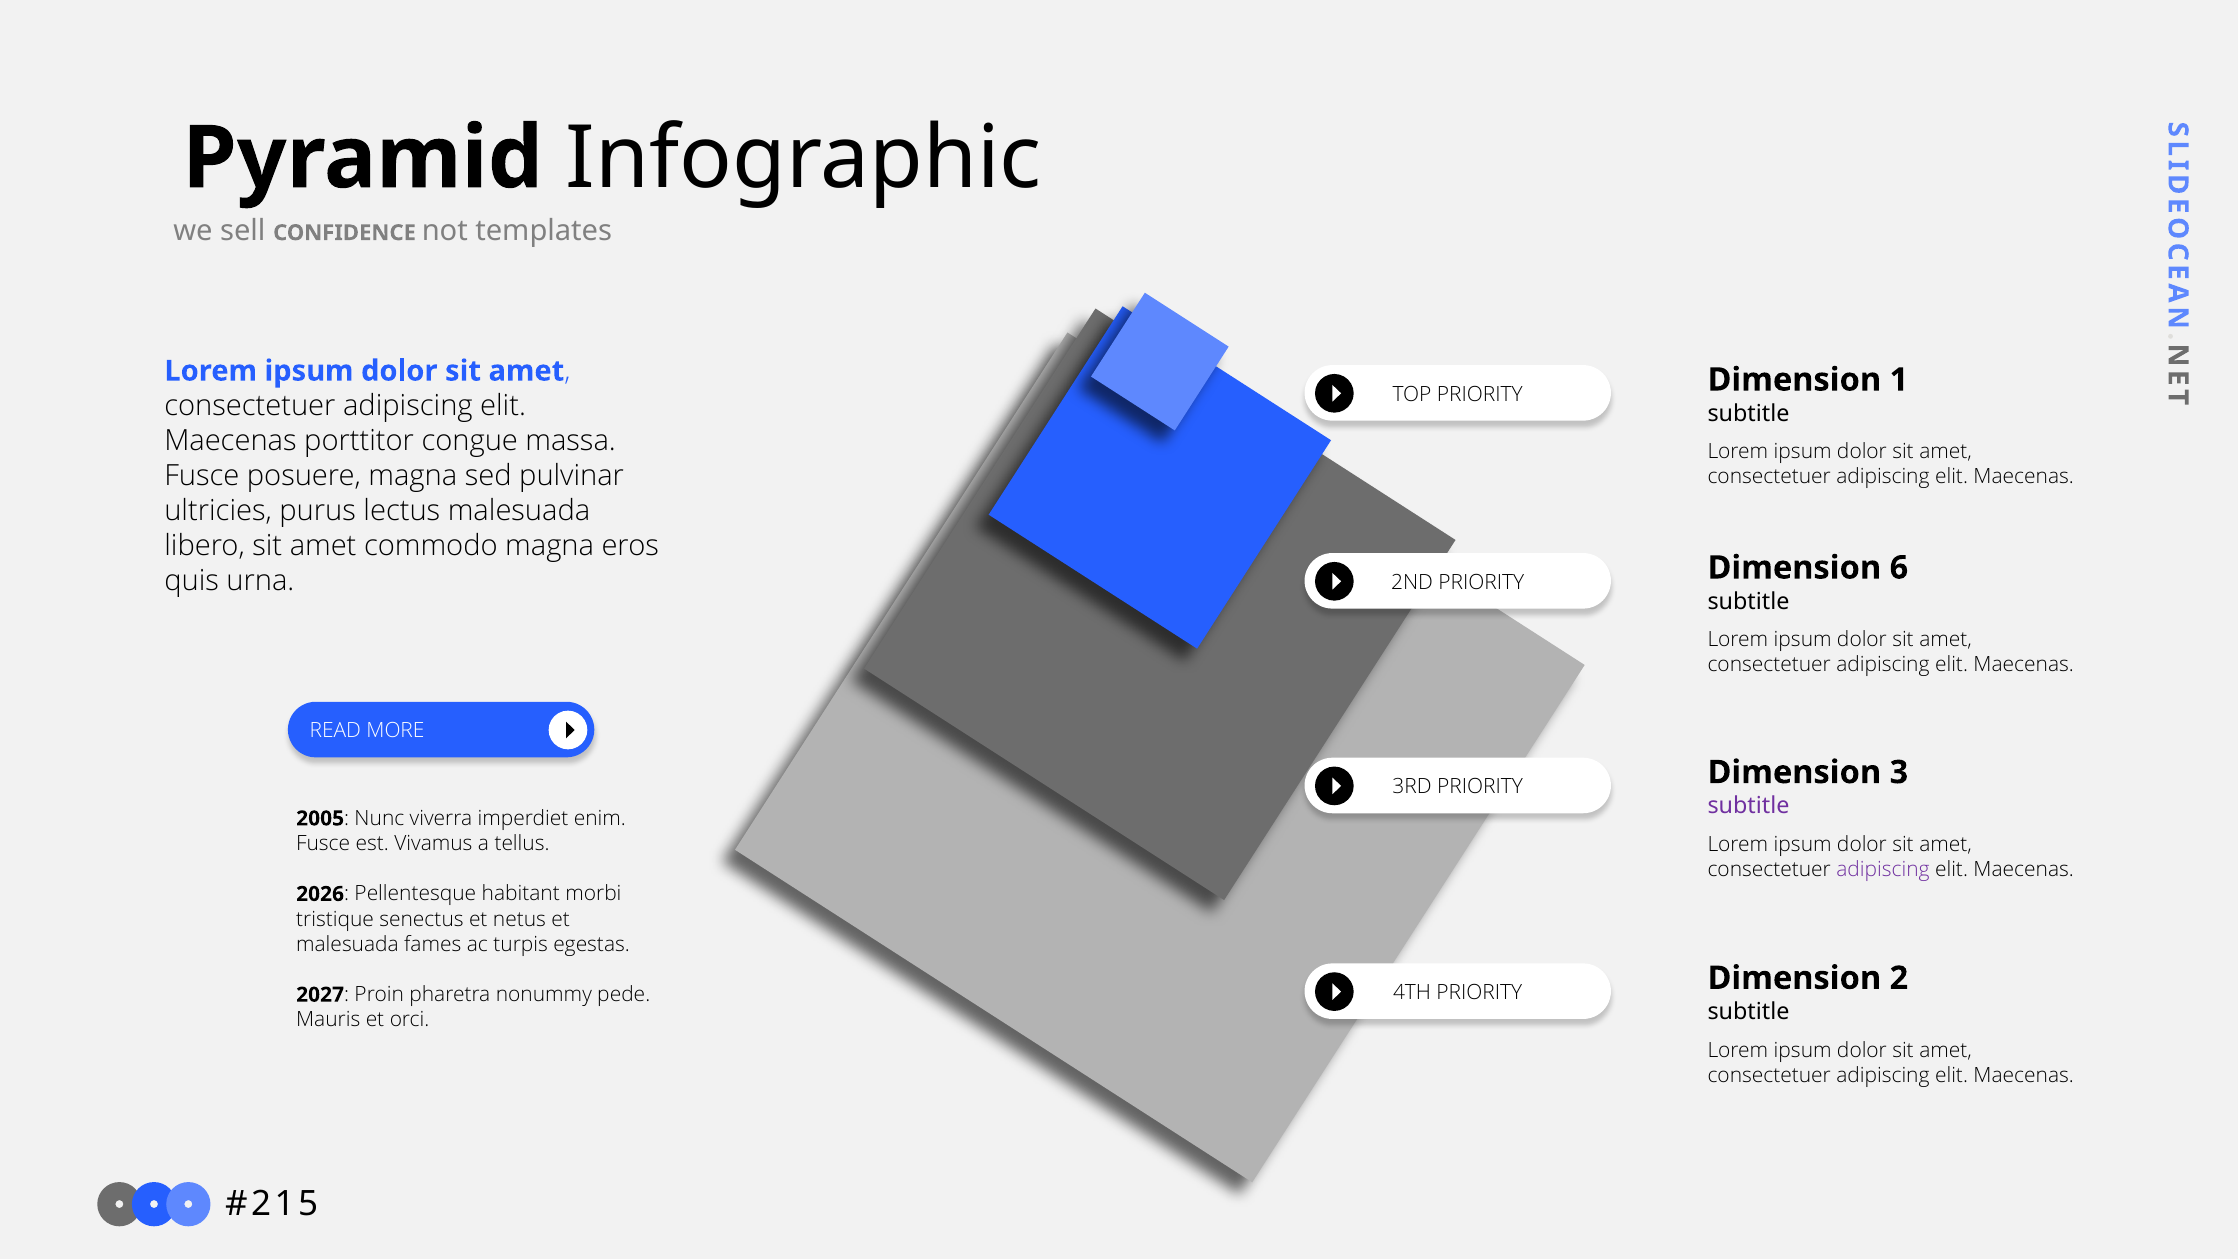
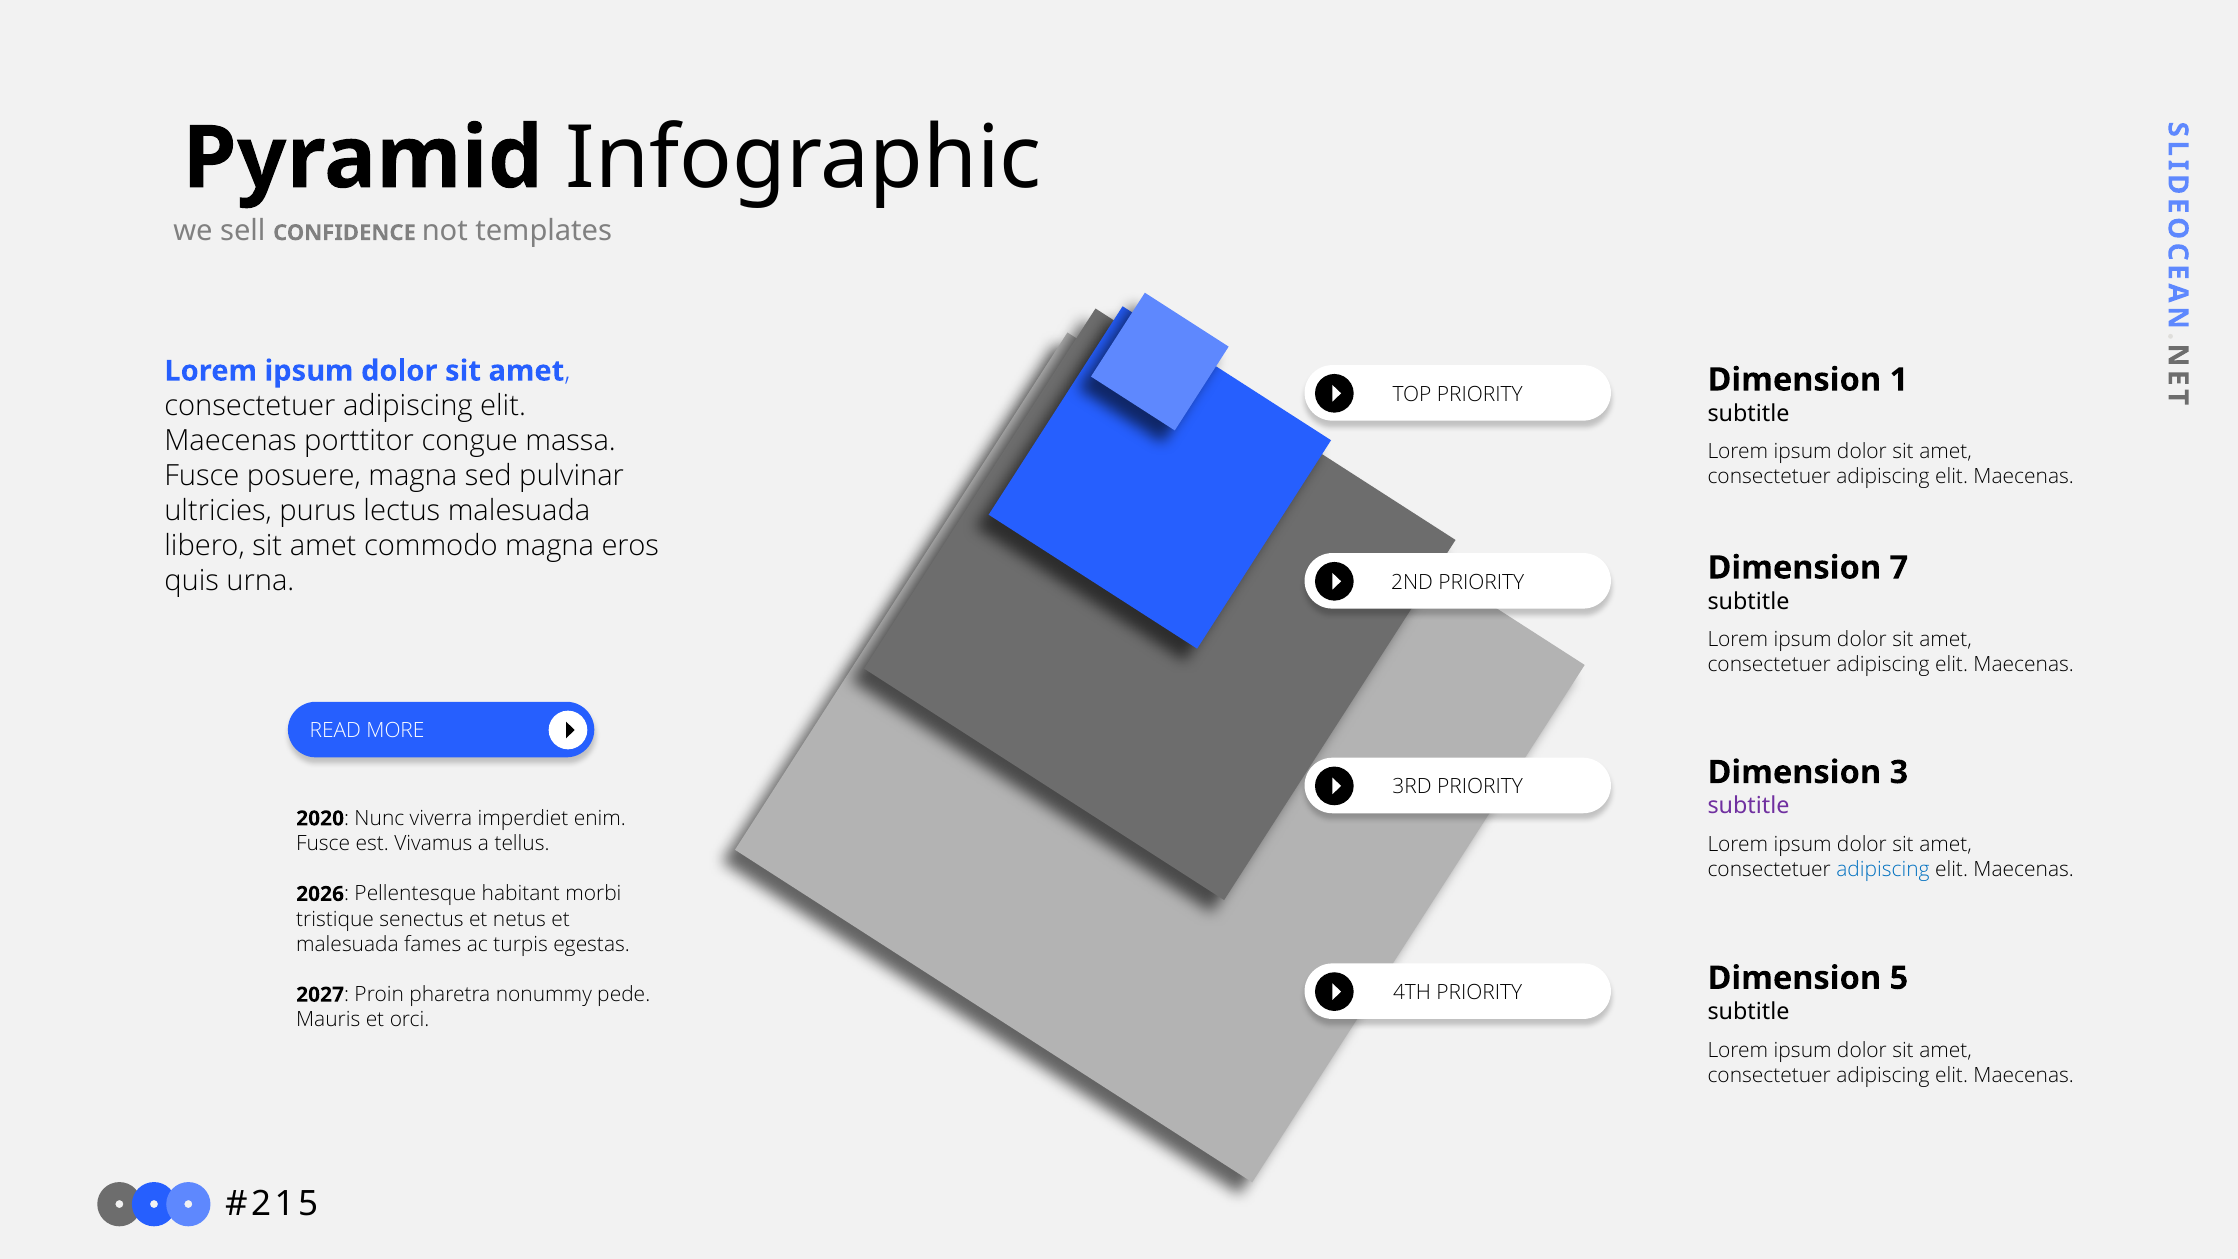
6: 6 -> 7
2005: 2005 -> 2020
adipiscing at (1883, 870) colour: purple -> blue
2: 2 -> 5
